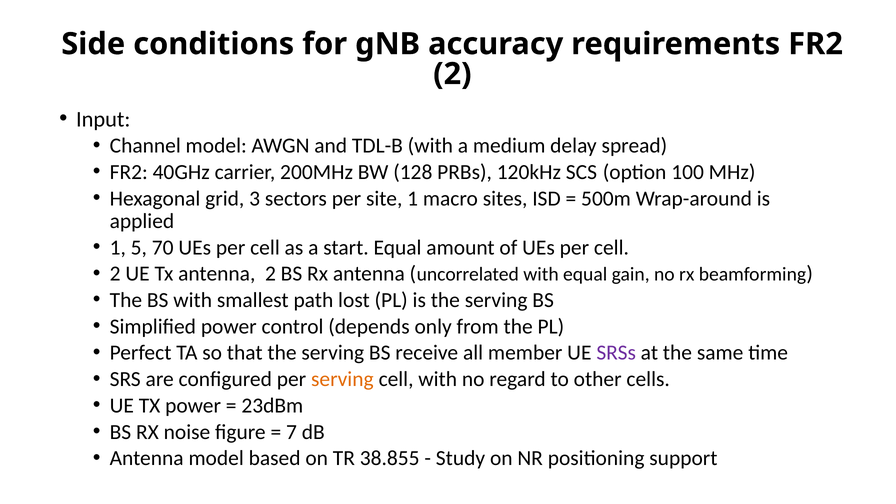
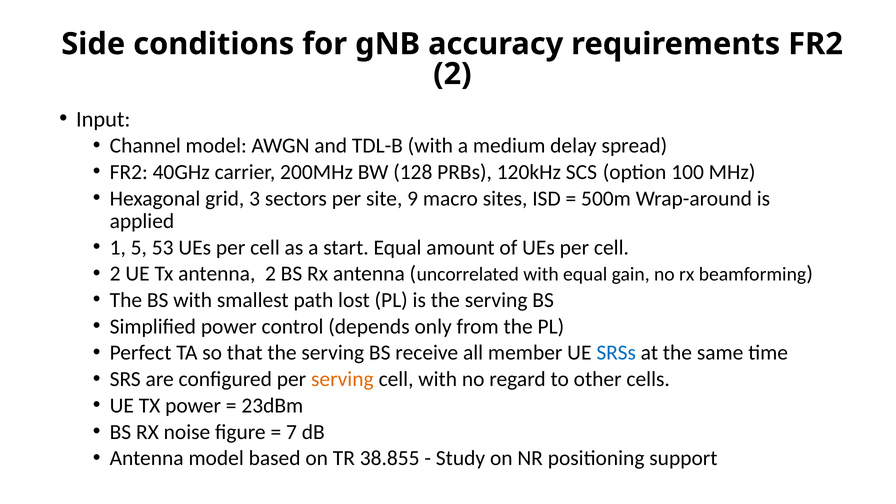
site 1: 1 -> 9
70: 70 -> 53
SRSs colour: purple -> blue
